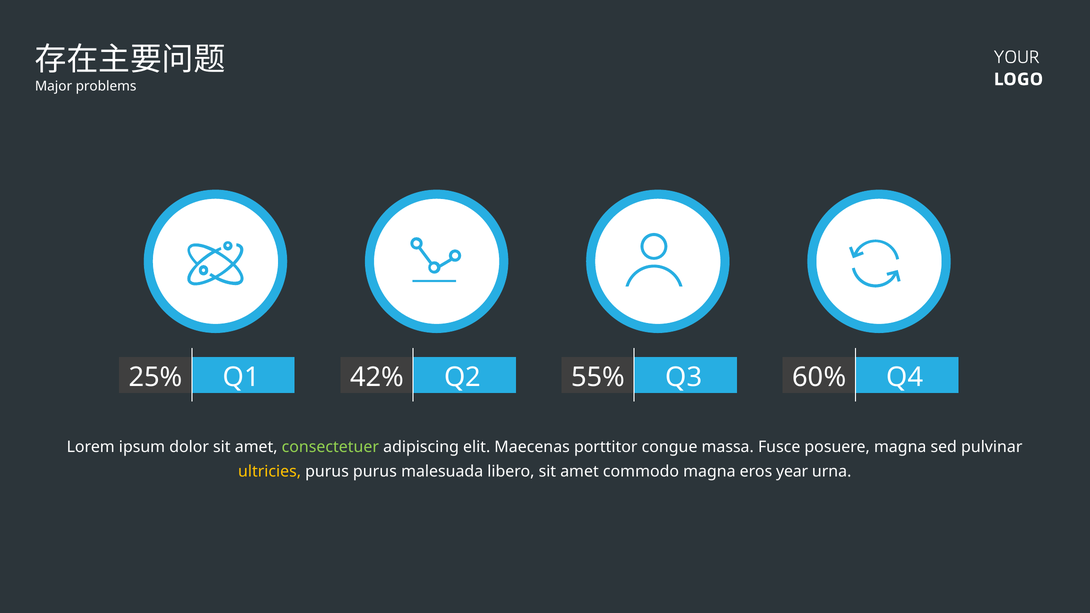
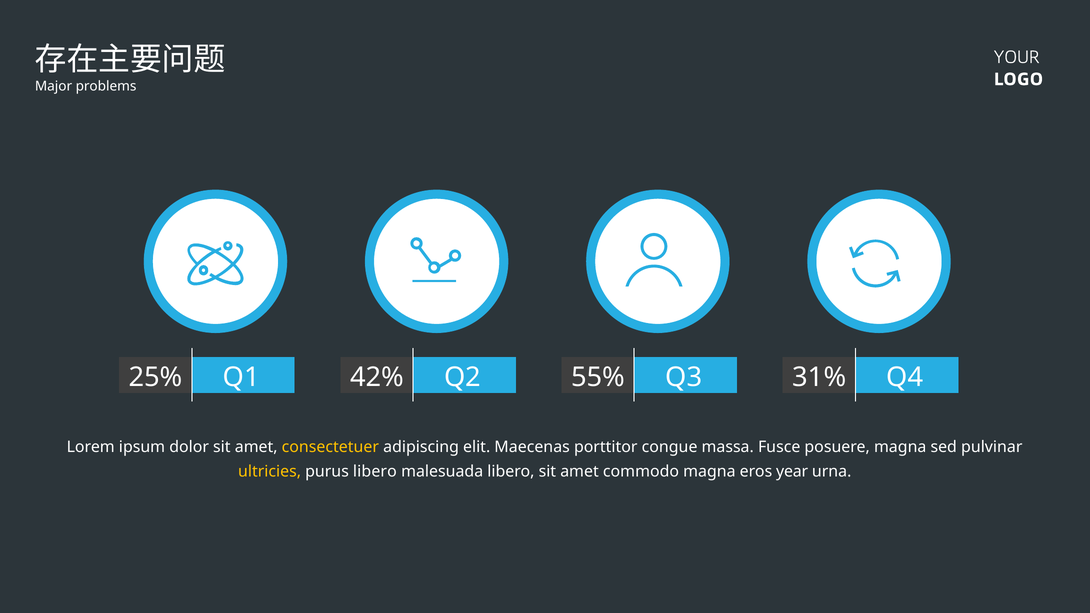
60%: 60% -> 31%
consectetuer colour: light green -> yellow
purus purus: purus -> libero
